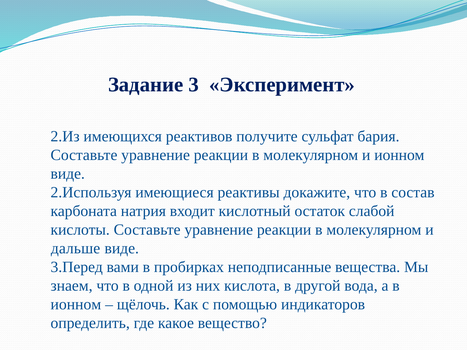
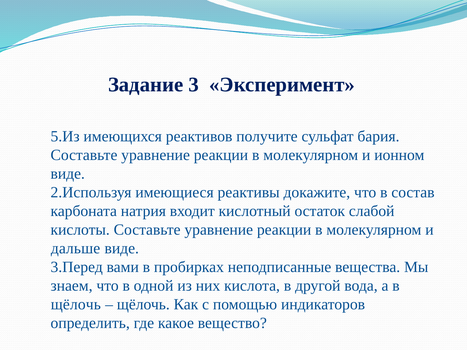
2.Из: 2.Из -> 5.Из
ионном at (76, 304): ионном -> щёлочь
